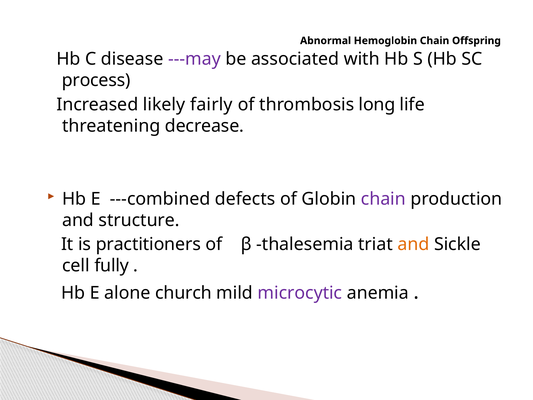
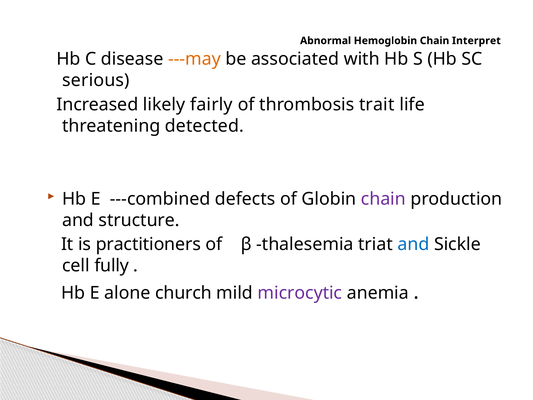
Offspring: Offspring -> Interpret
---may colour: purple -> orange
process: process -> serious
long: long -> trait
decrease: decrease -> detected
and at (413, 244) colour: orange -> blue
